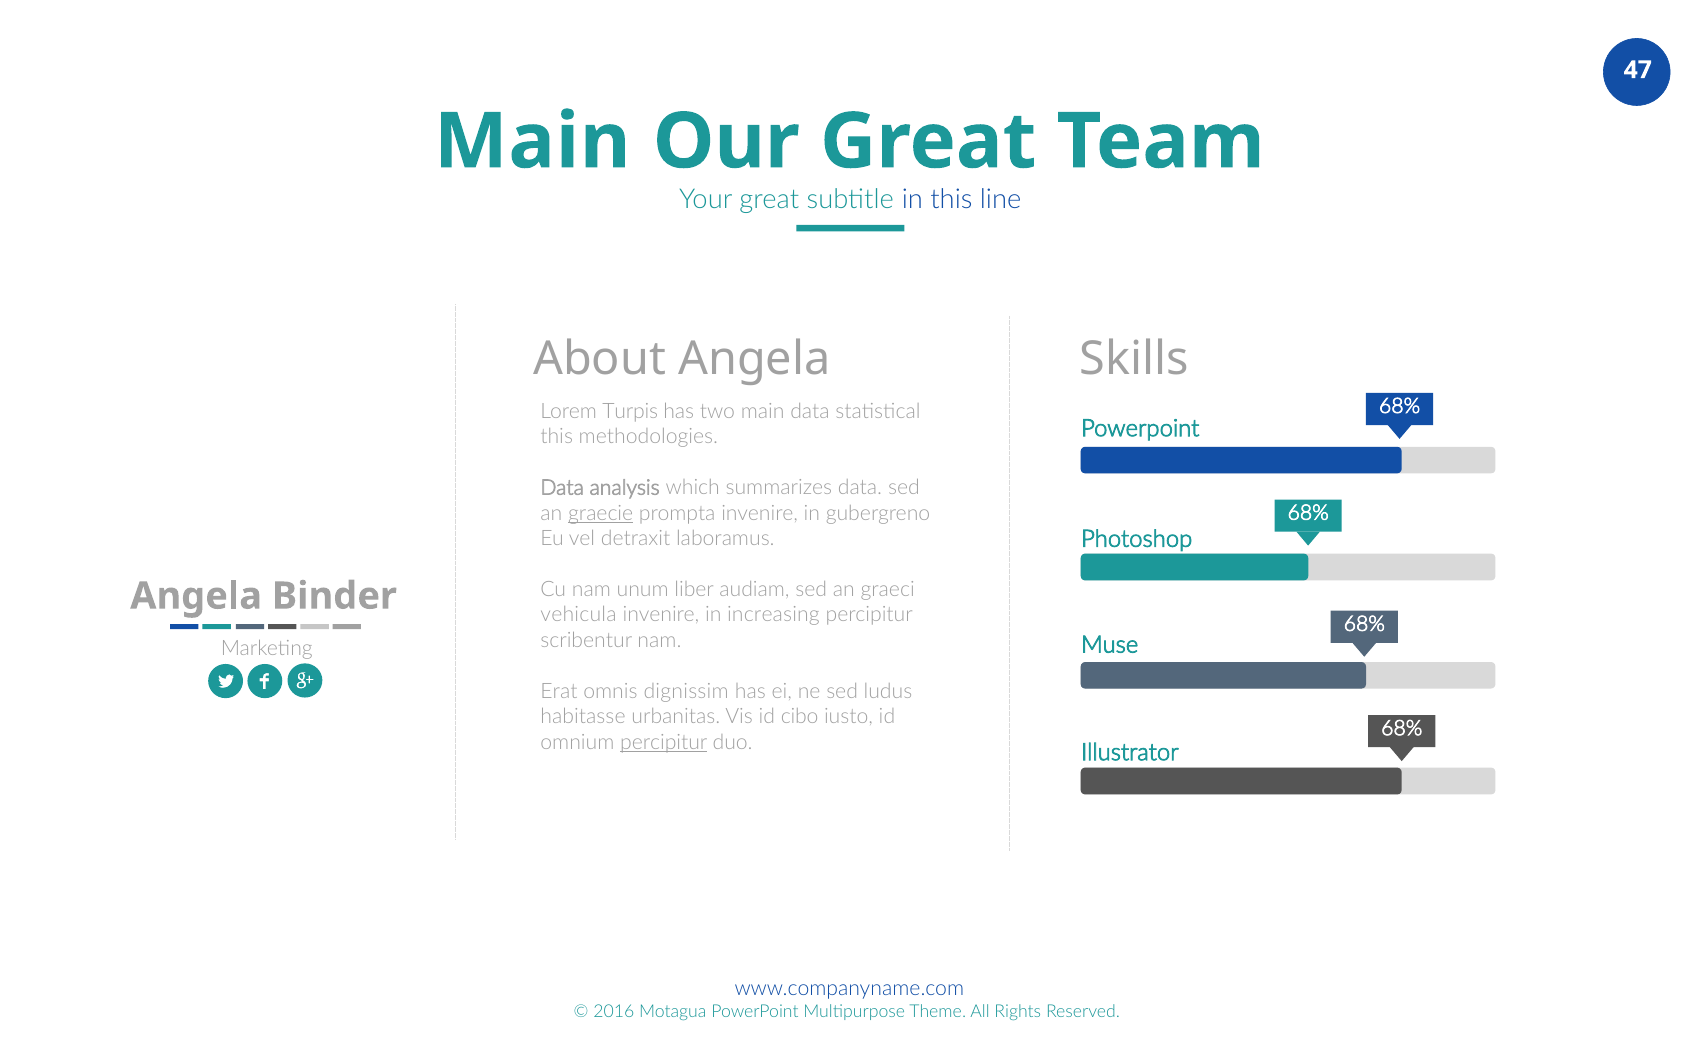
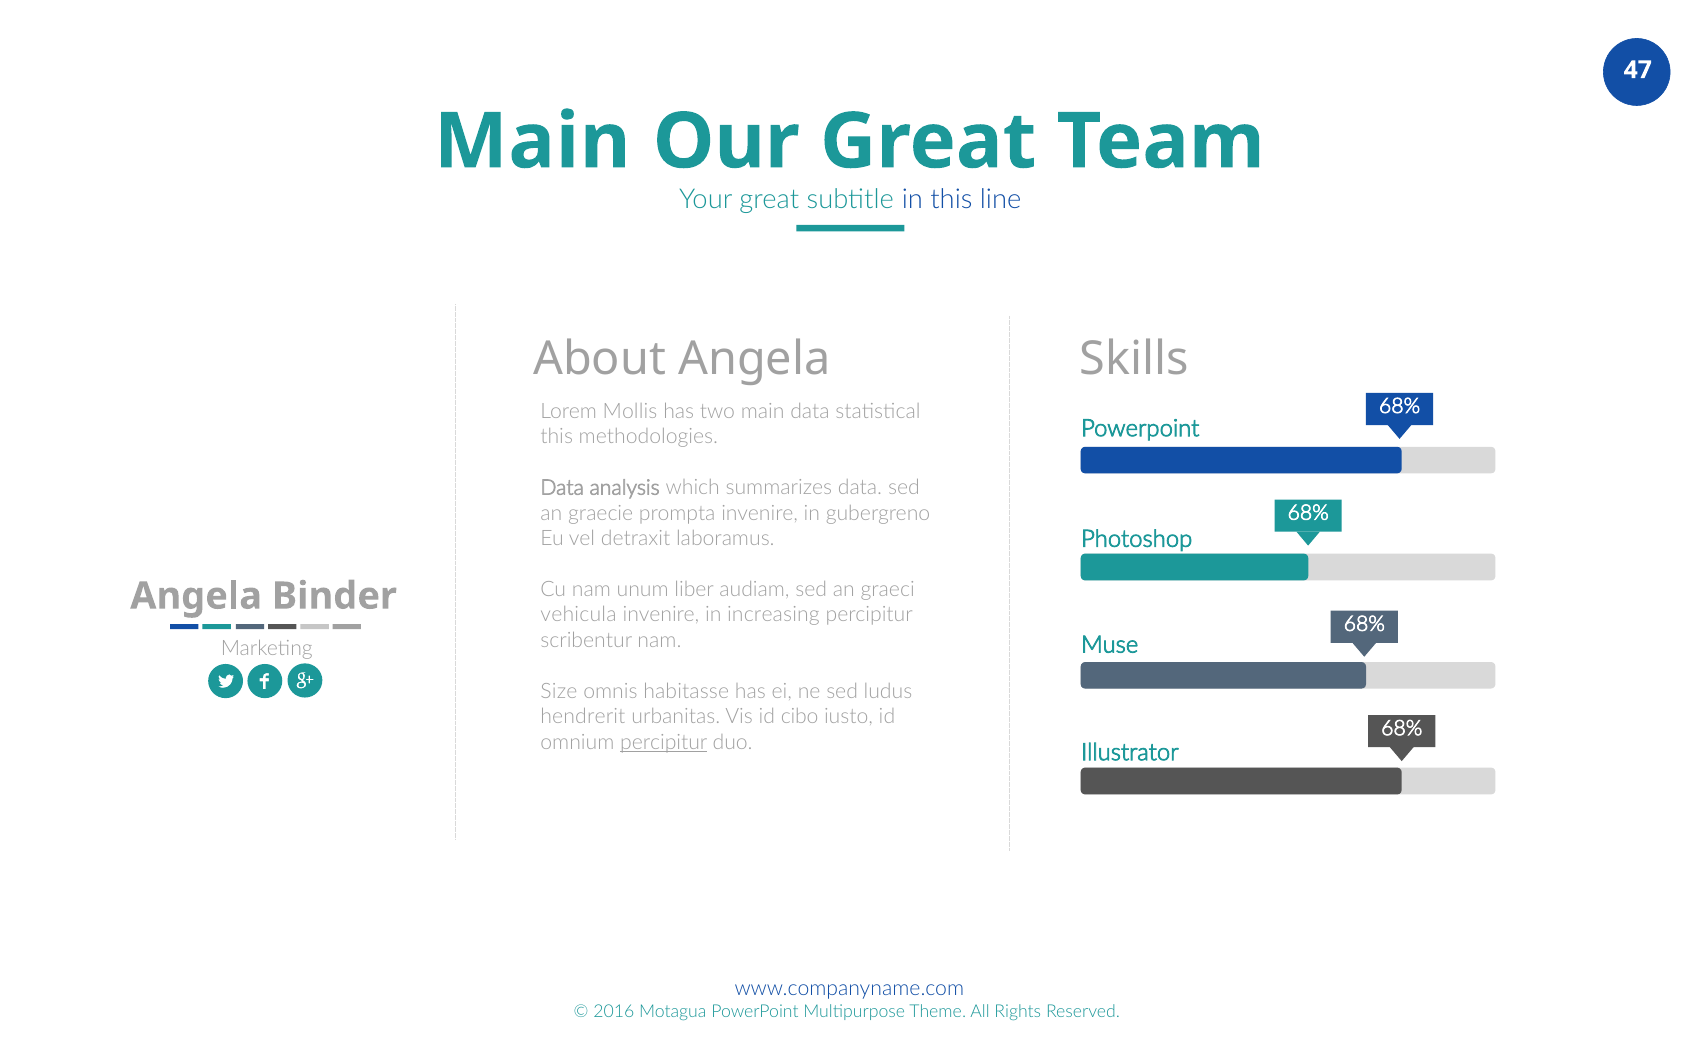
Turpis: Turpis -> Mollis
graecie underline: present -> none
Erat: Erat -> Size
dignissim: dignissim -> habitasse
habitasse: habitasse -> hendrerit
